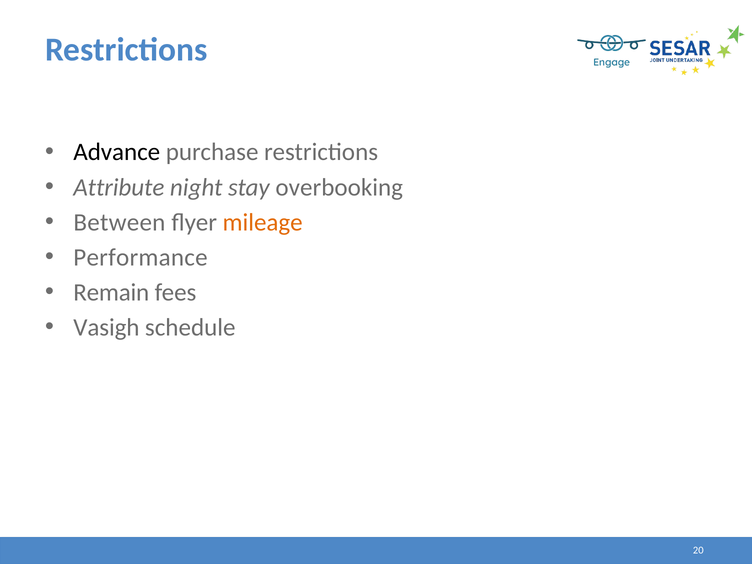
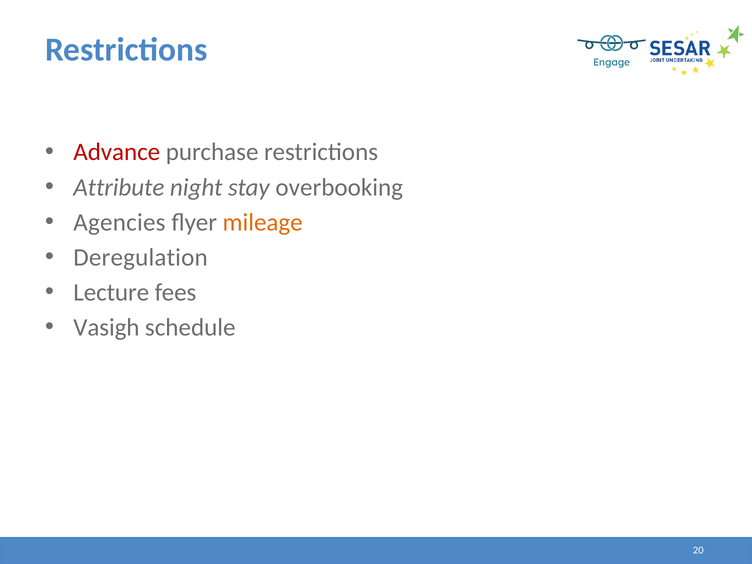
Advance colour: black -> red
Between: Between -> Agencies
Performance: Performance -> Deregulation
Remain: Remain -> Lecture
